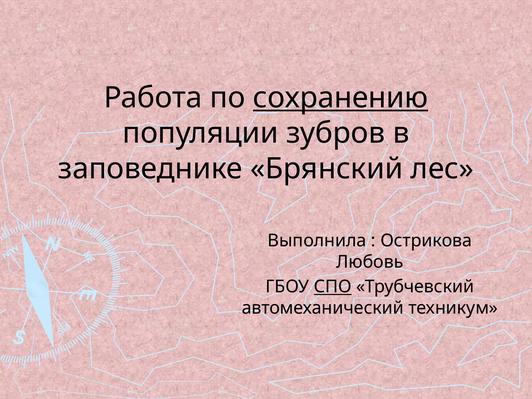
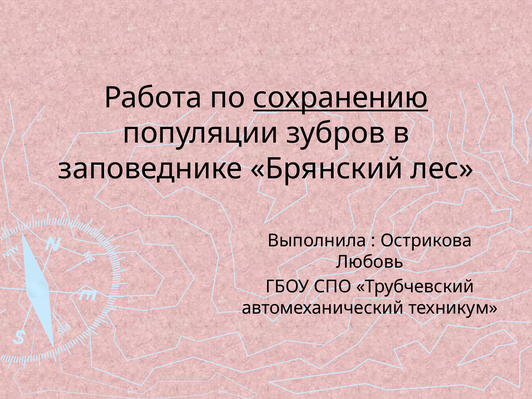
СПО underline: present -> none
